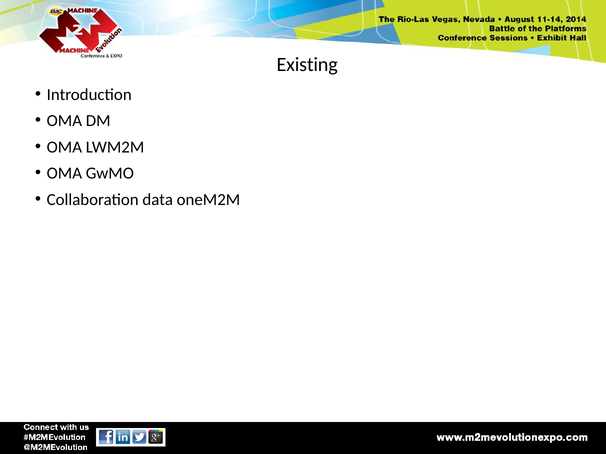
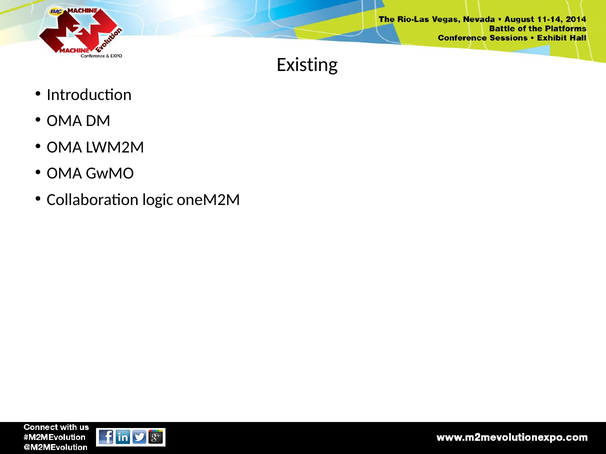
data: data -> logic
